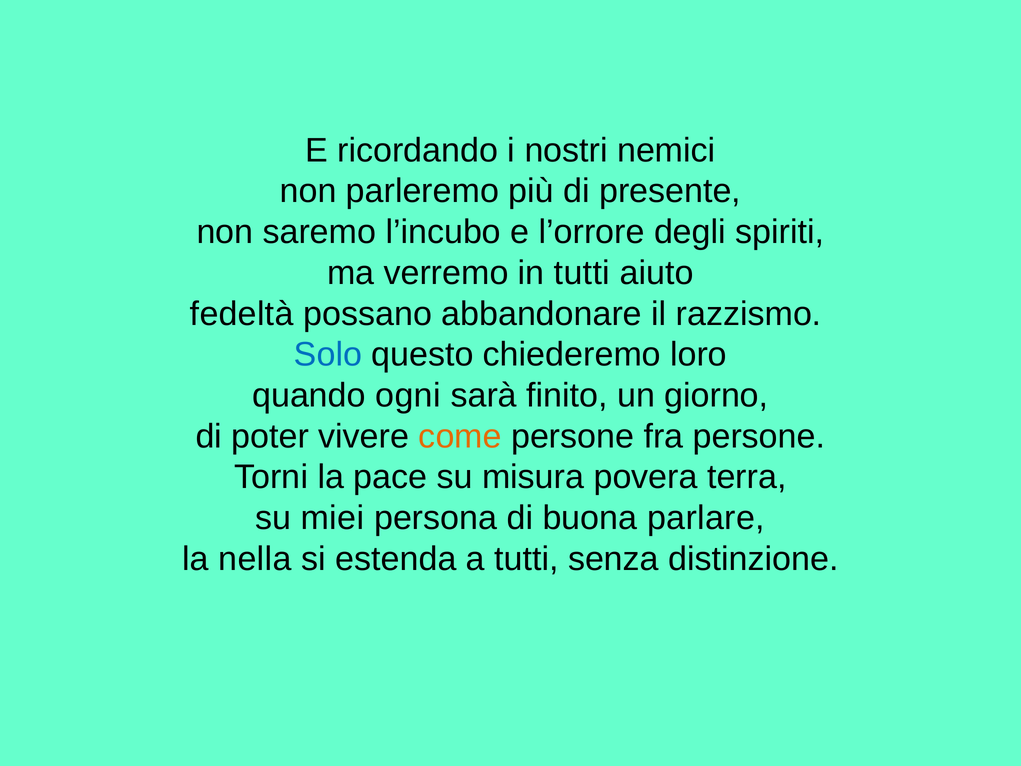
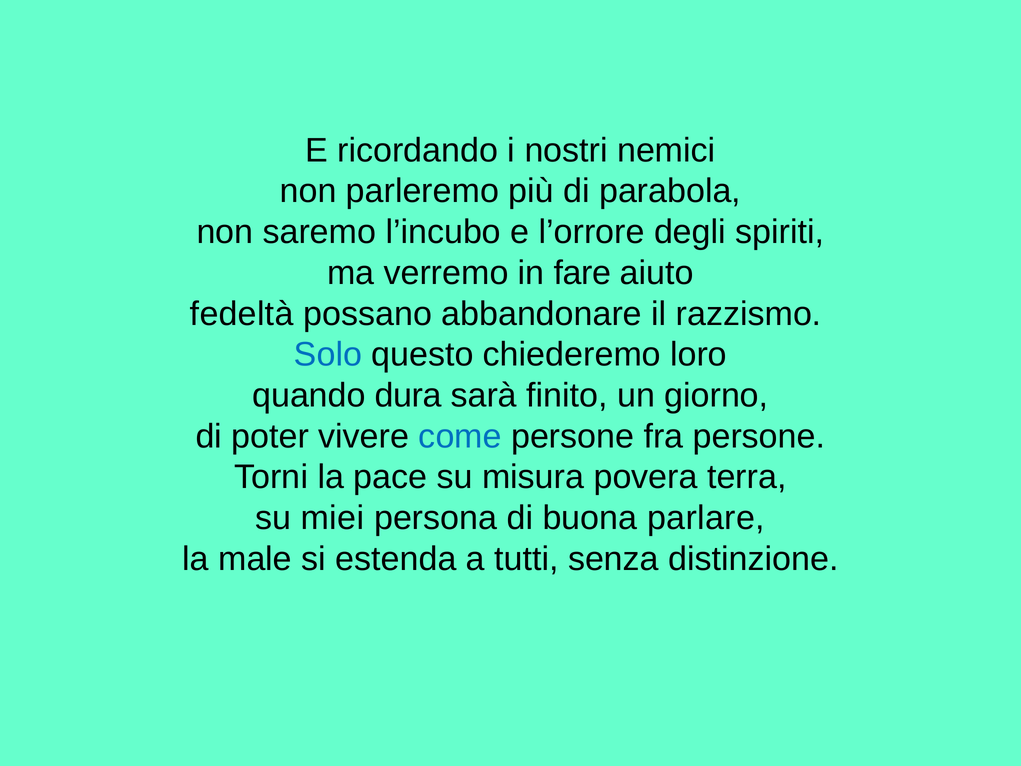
presente: presente -> parabola
in tutti: tutti -> fare
ogni: ogni -> dura
come colour: orange -> blue
nella: nella -> male
